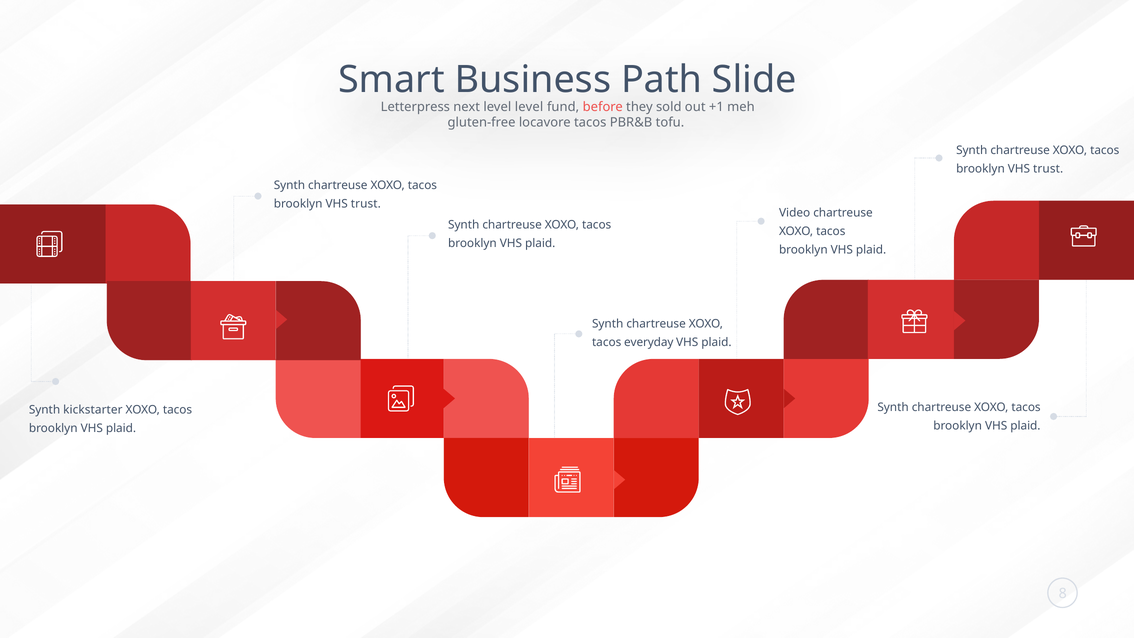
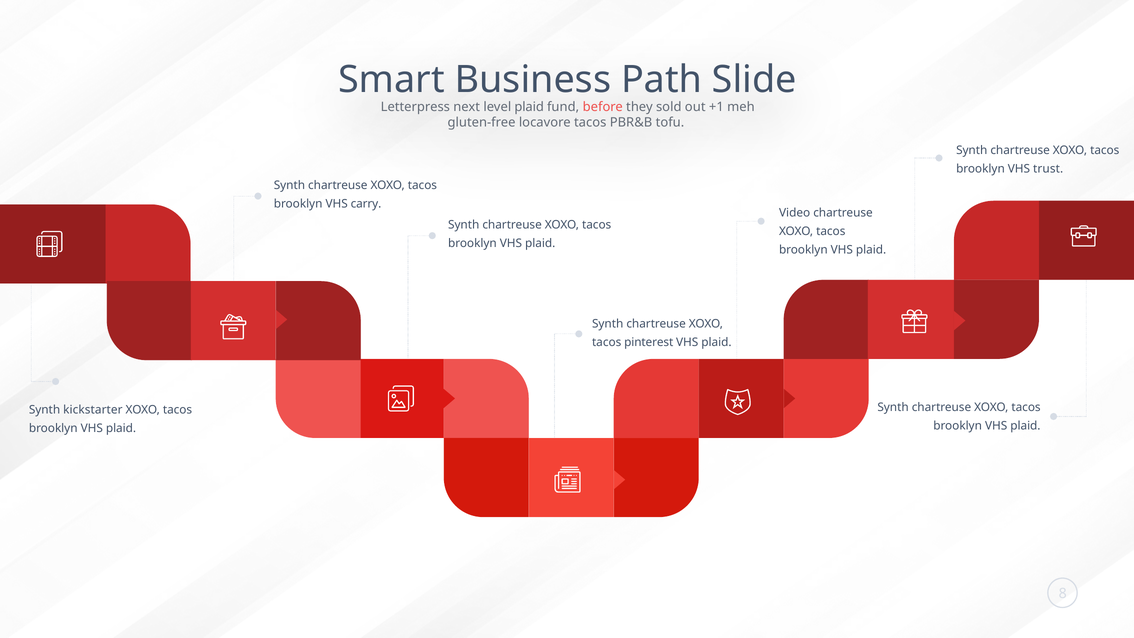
level level: level -> plaid
trust at (366, 204): trust -> carry
everyday: everyday -> pinterest
